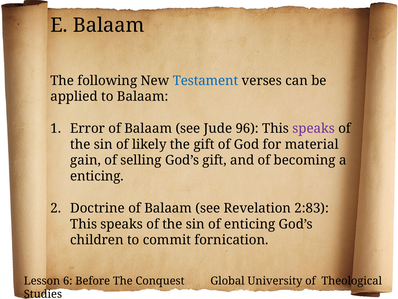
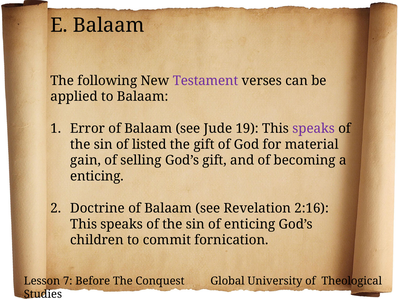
Testament colour: blue -> purple
96: 96 -> 19
likely: likely -> listed
2:83: 2:83 -> 2:16
6: 6 -> 7
